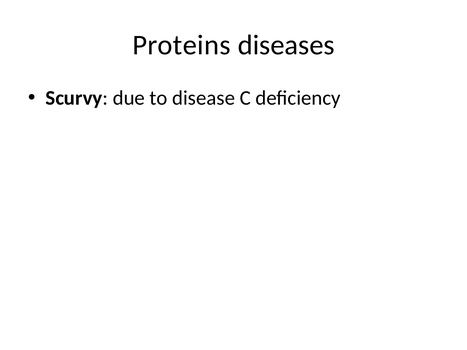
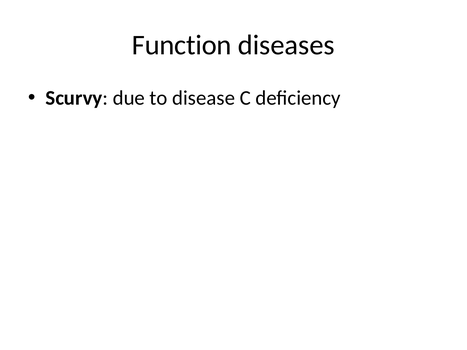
Proteins: Proteins -> Function
